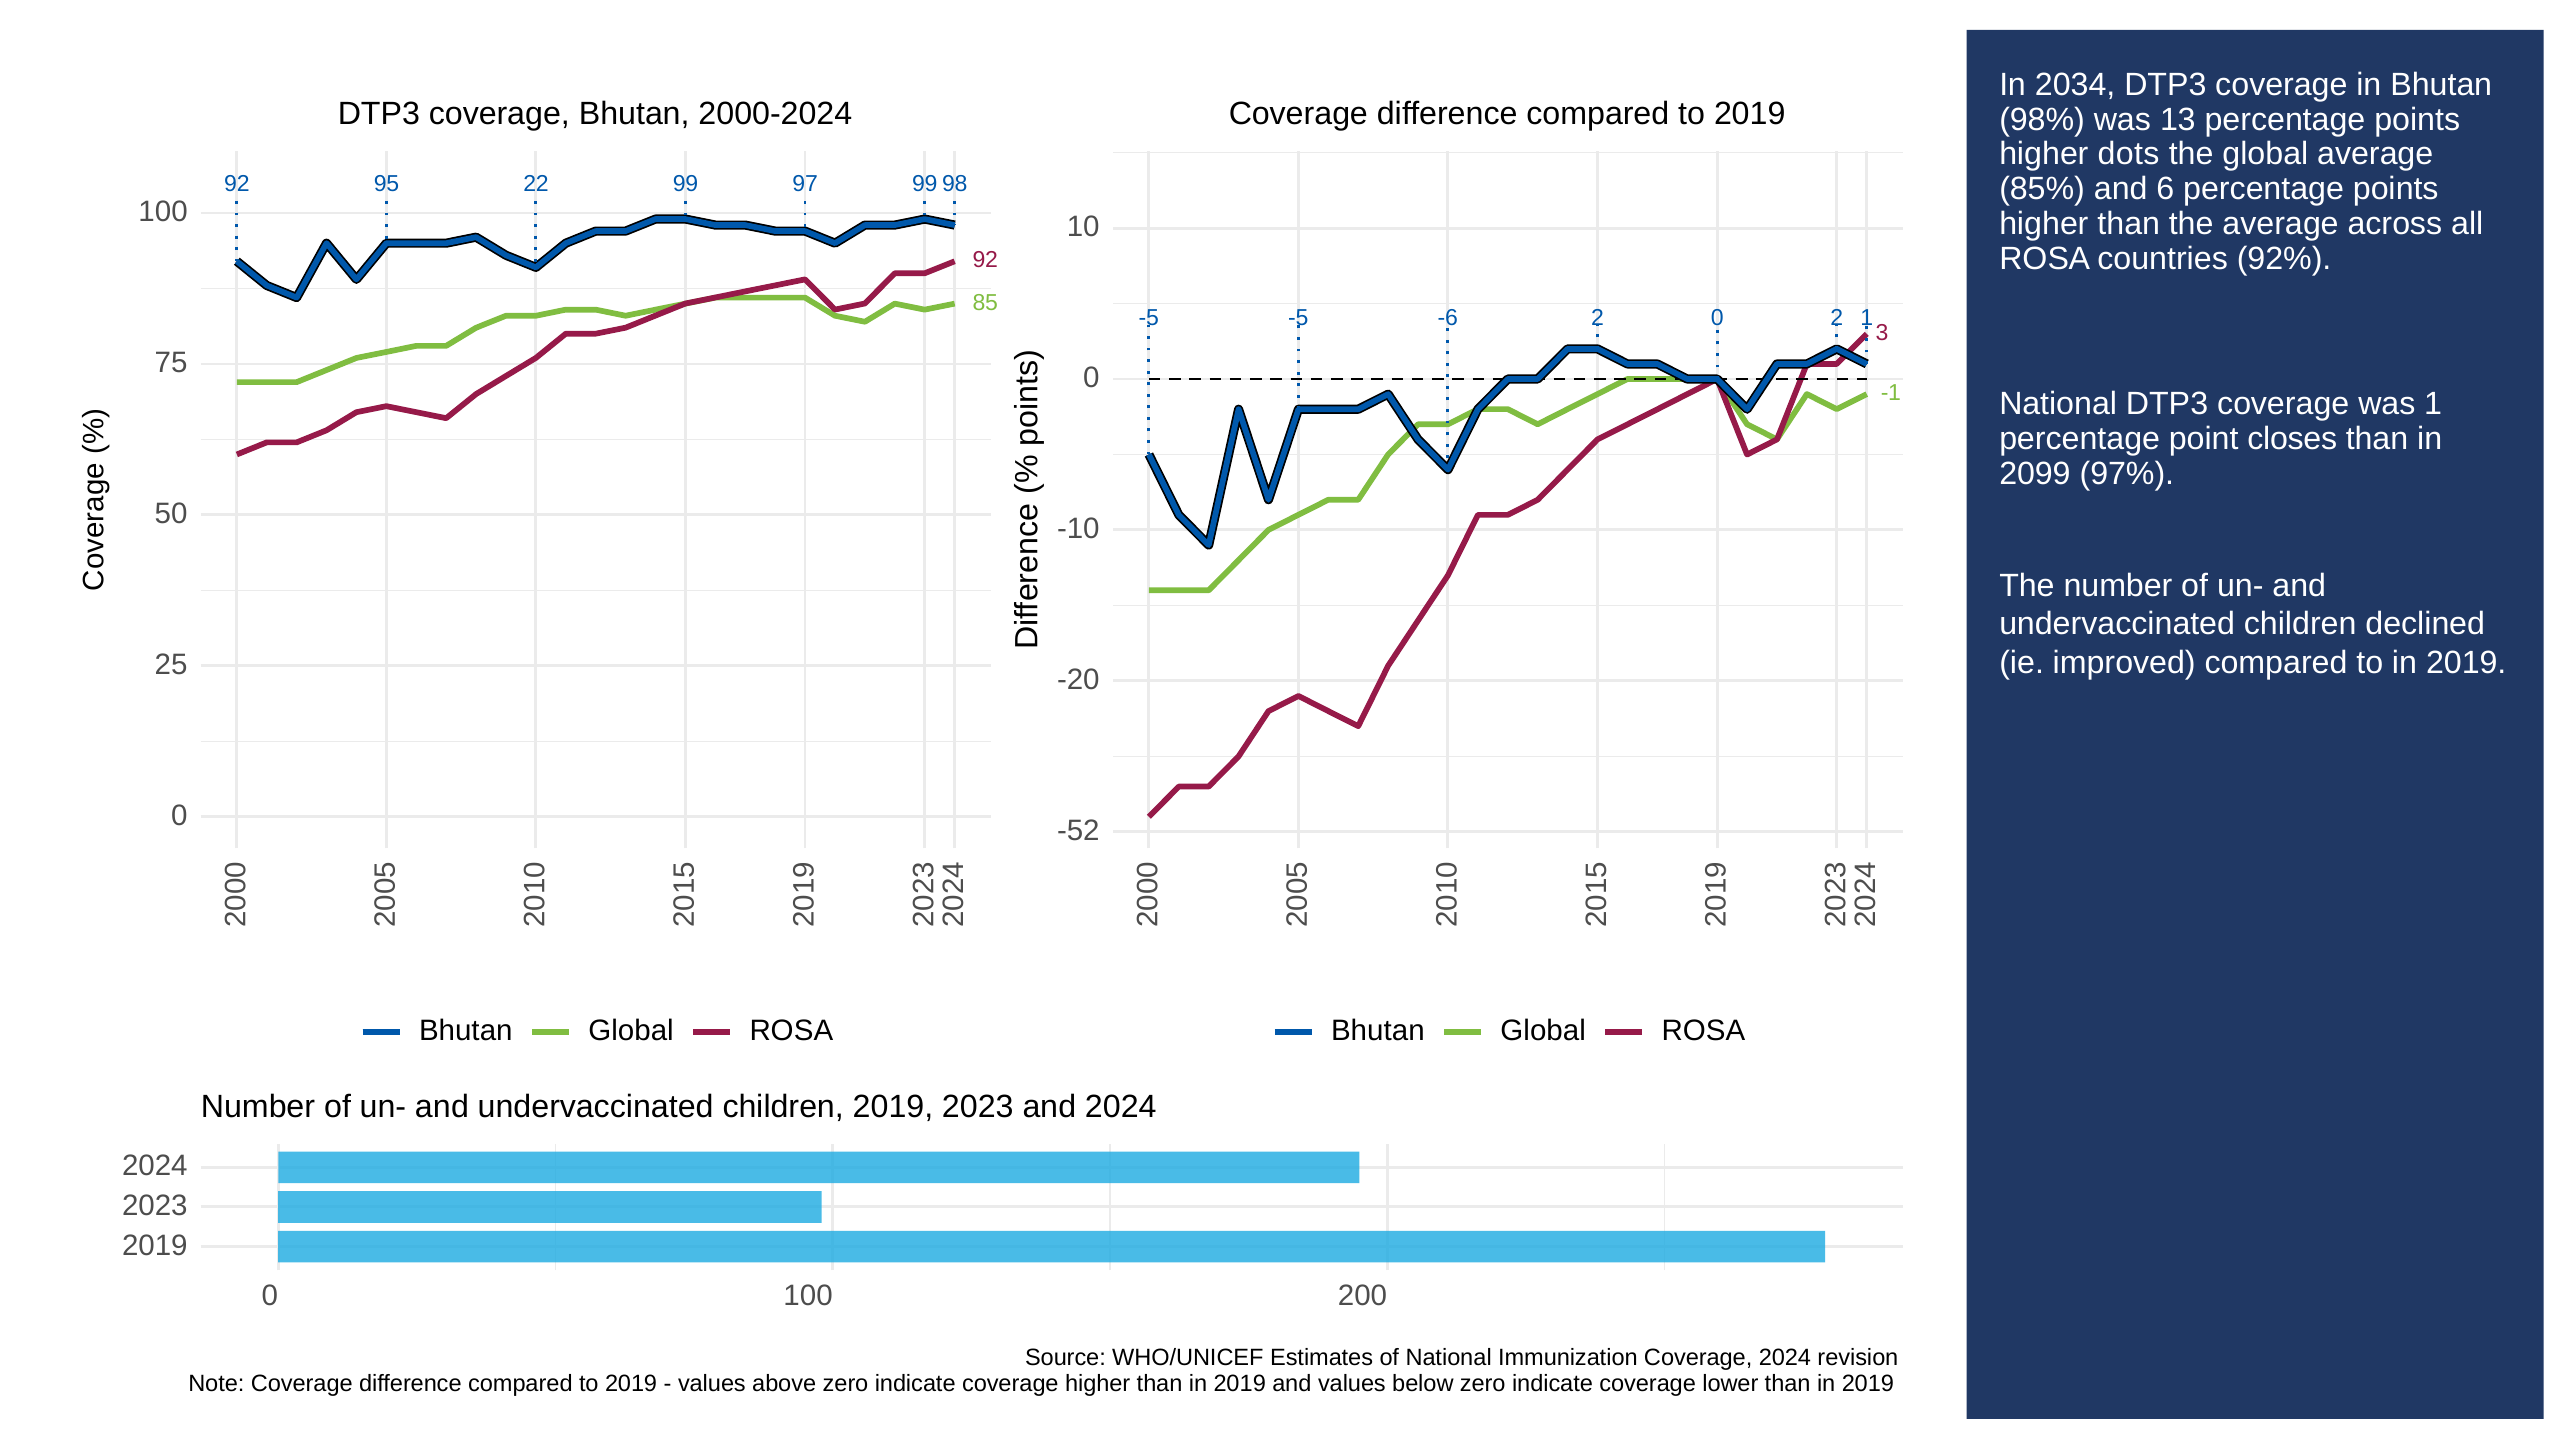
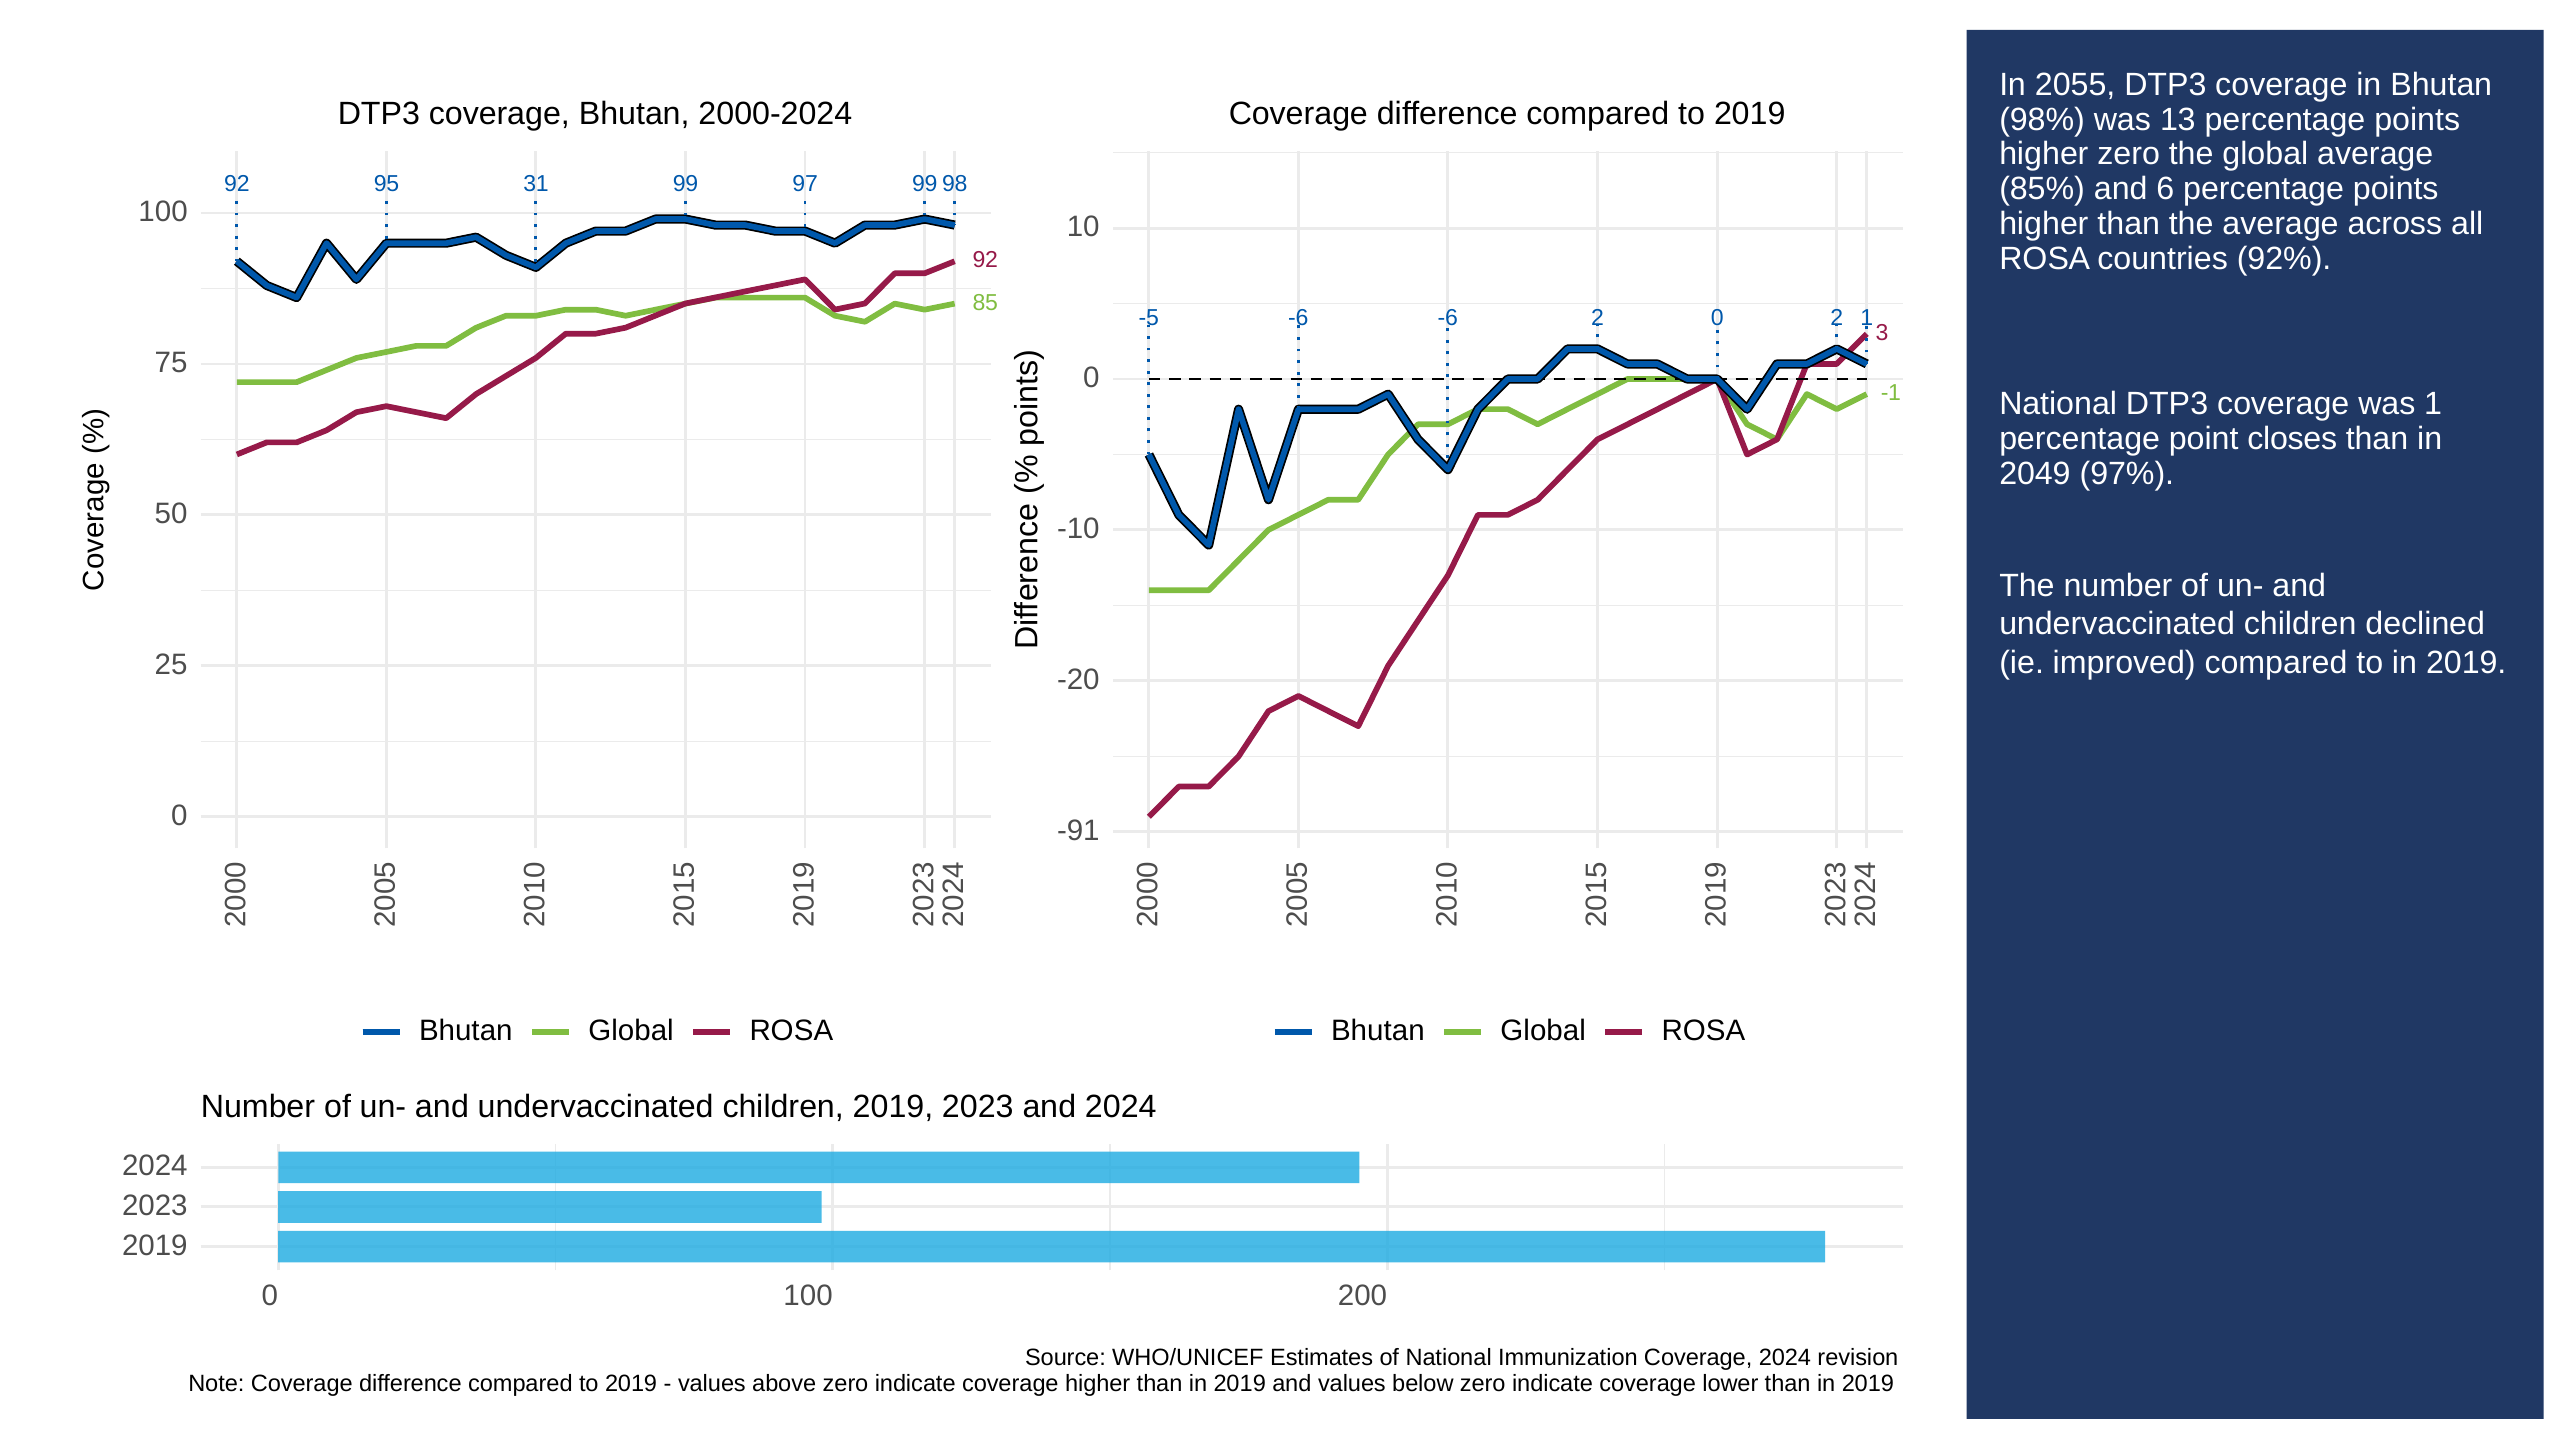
2034: 2034 -> 2055
higher dots: dots -> zero
22: 22 -> 31
-5 -5: -5 -> -6
2099: 2099 -> 2049
-52: -52 -> -91
